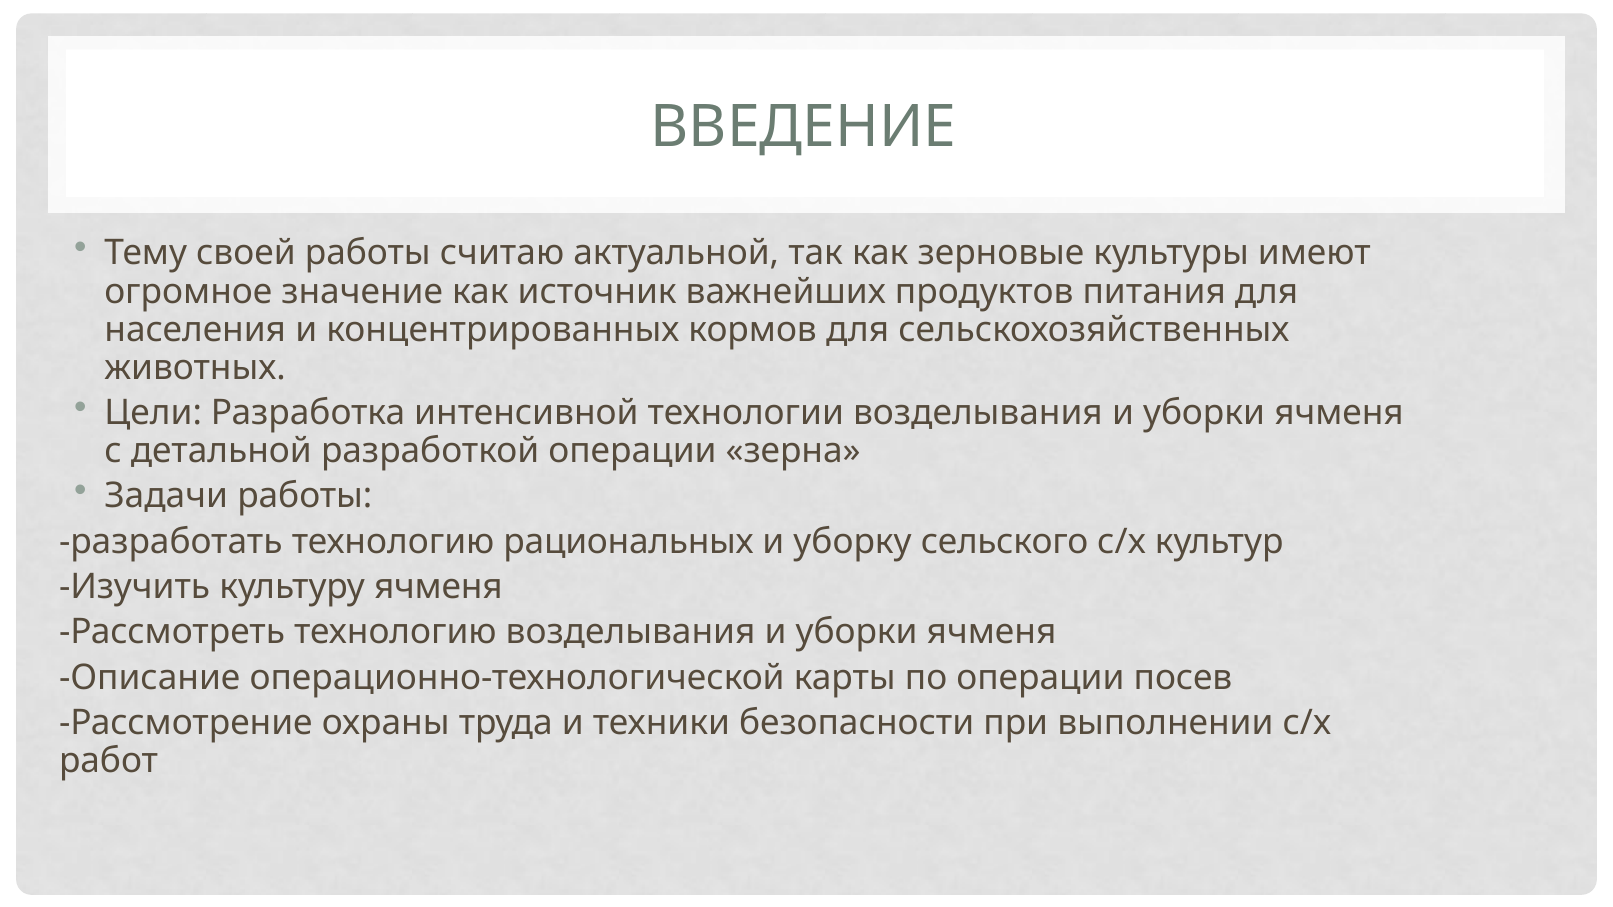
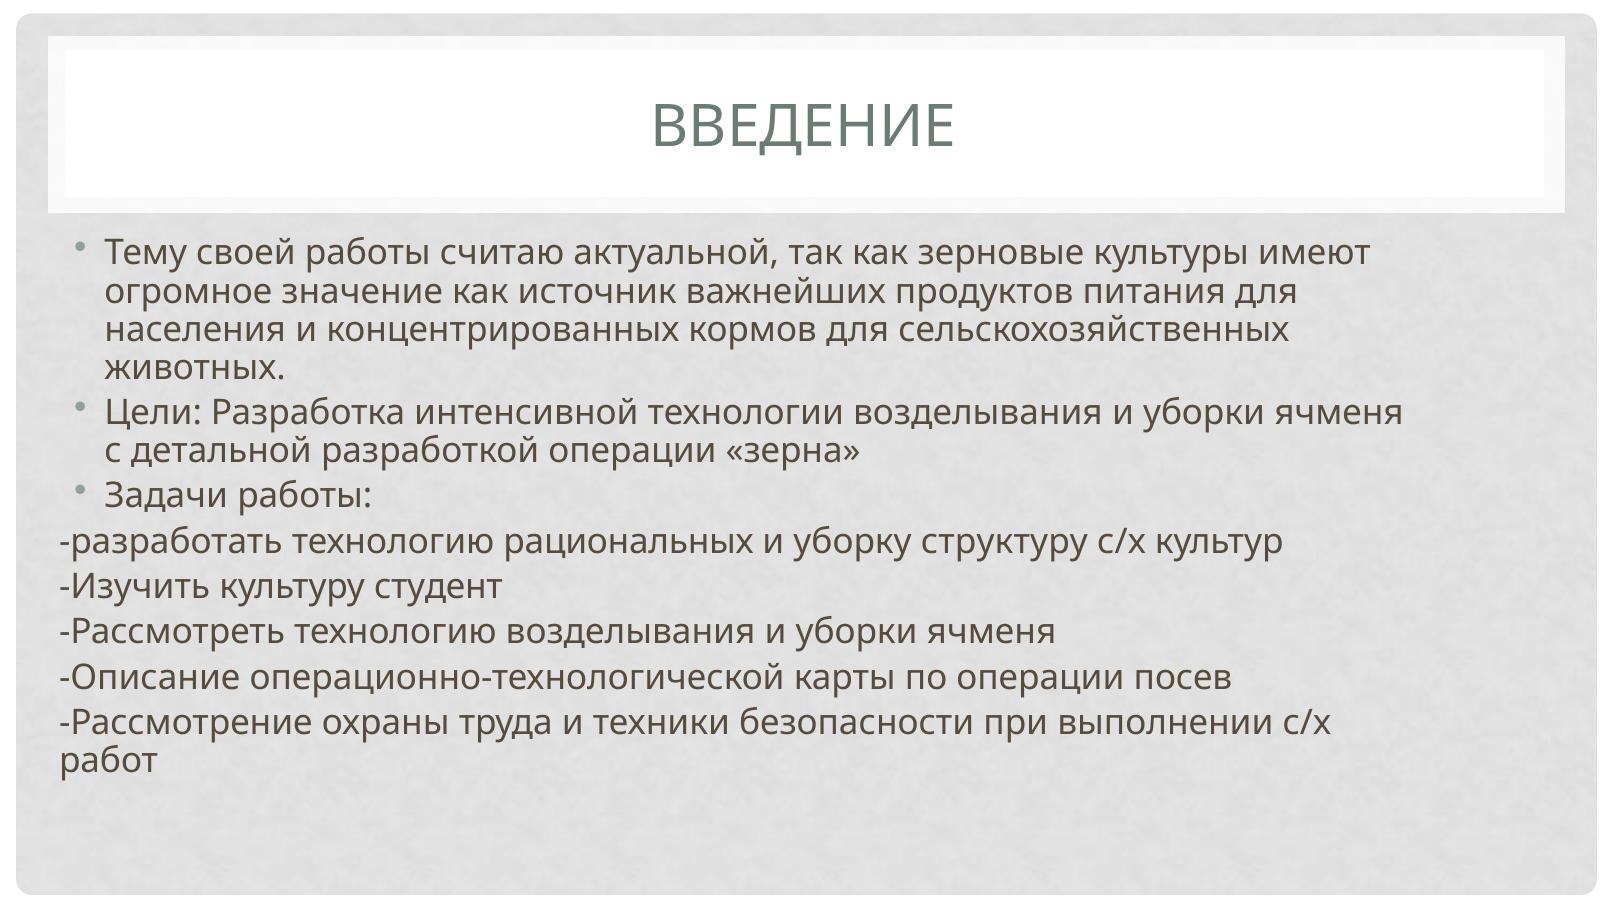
сельского: сельского -> структуру
культуру ячменя: ячменя -> студент
